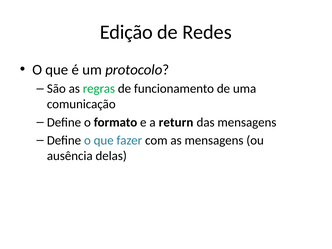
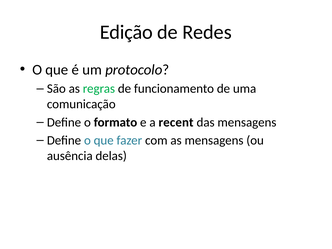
return: return -> recent
